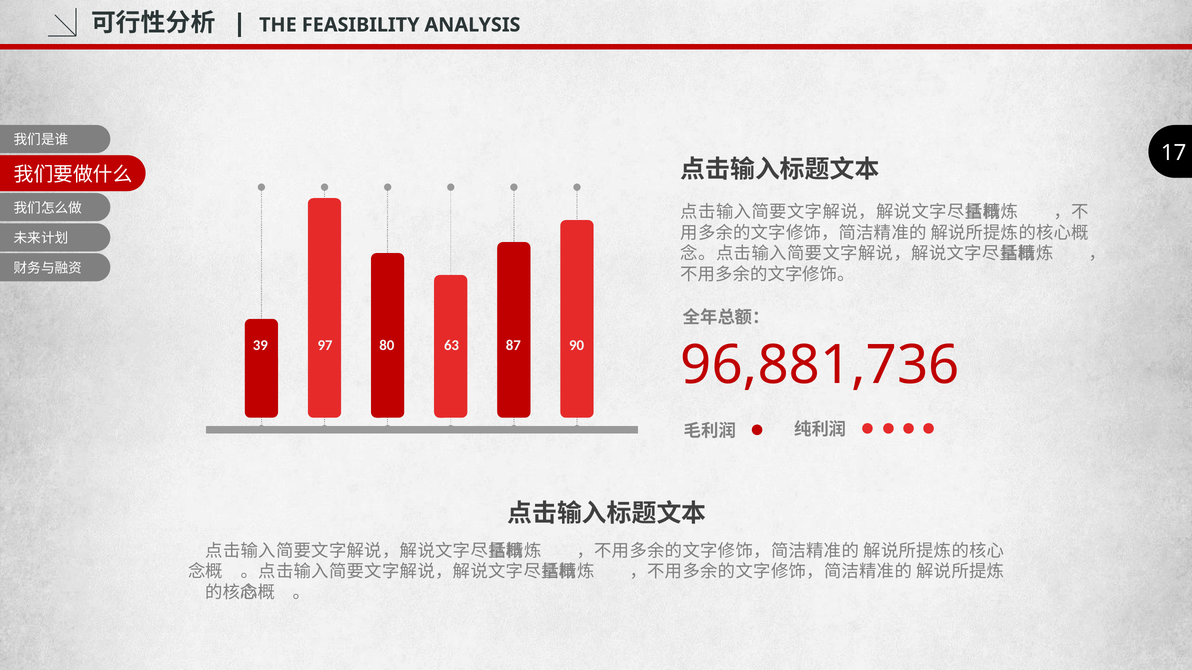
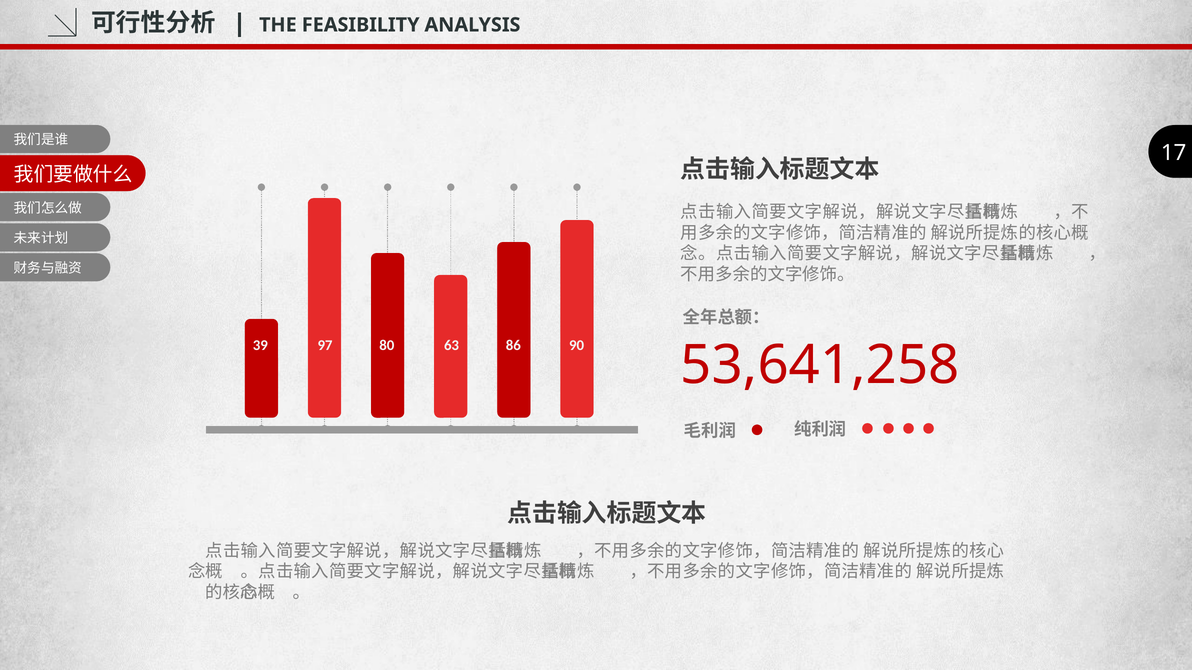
87: 87 -> 86
96,881,736: 96,881,736 -> 53,641,258
